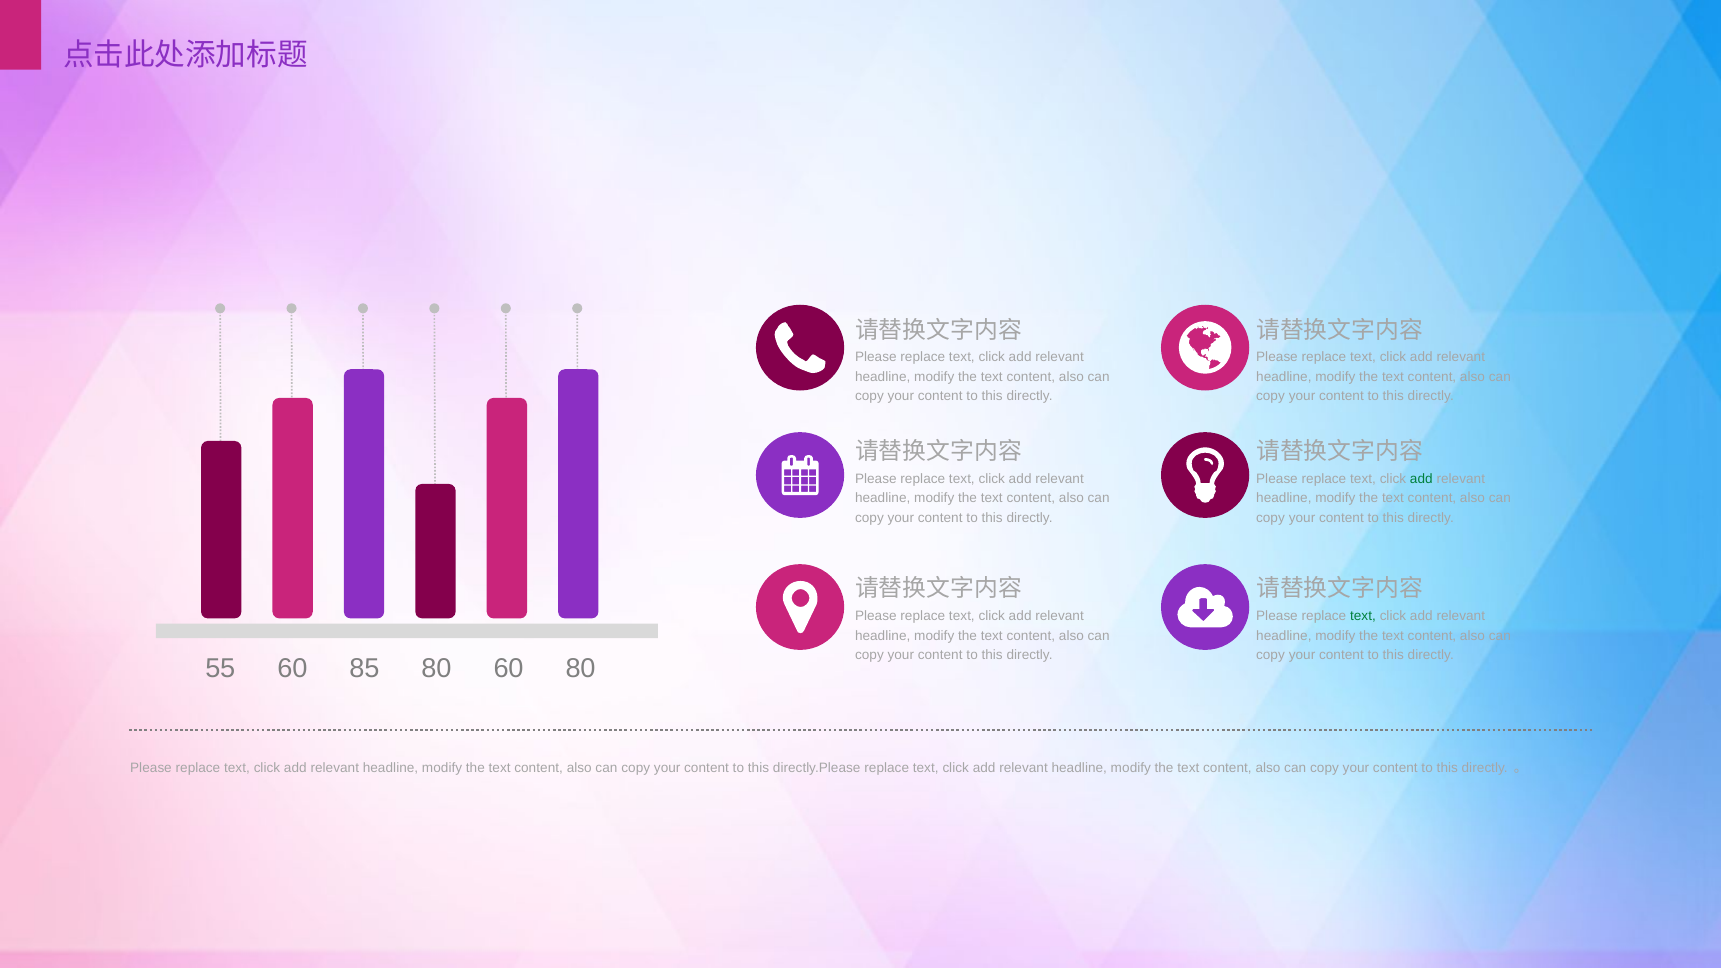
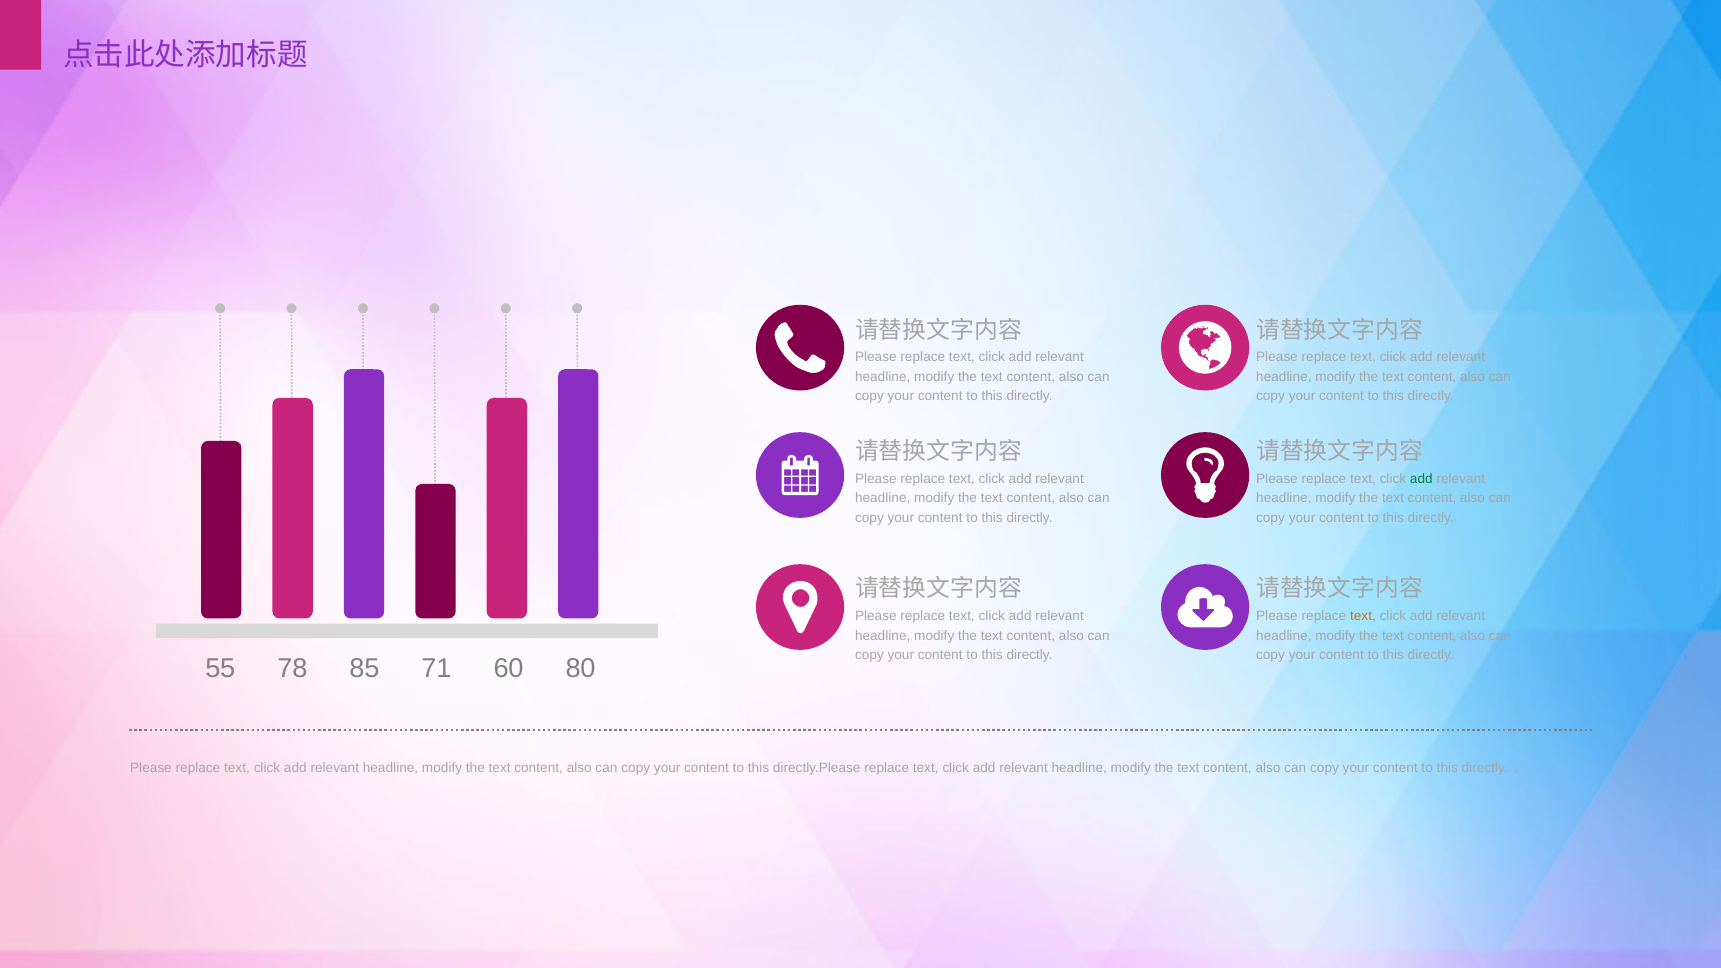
text at (1363, 616) colour: green -> orange
55 60: 60 -> 78
85 80: 80 -> 71
